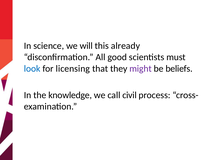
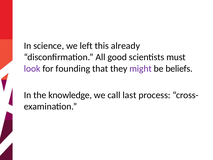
will: will -> left
look colour: blue -> purple
licensing: licensing -> founding
civil: civil -> last
